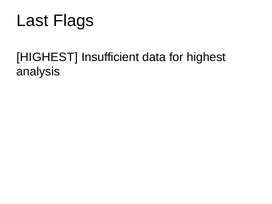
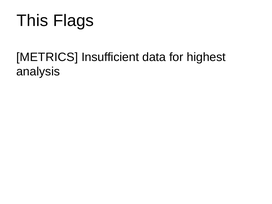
Last: Last -> This
HIGHEST at (47, 57): HIGHEST -> METRICS
